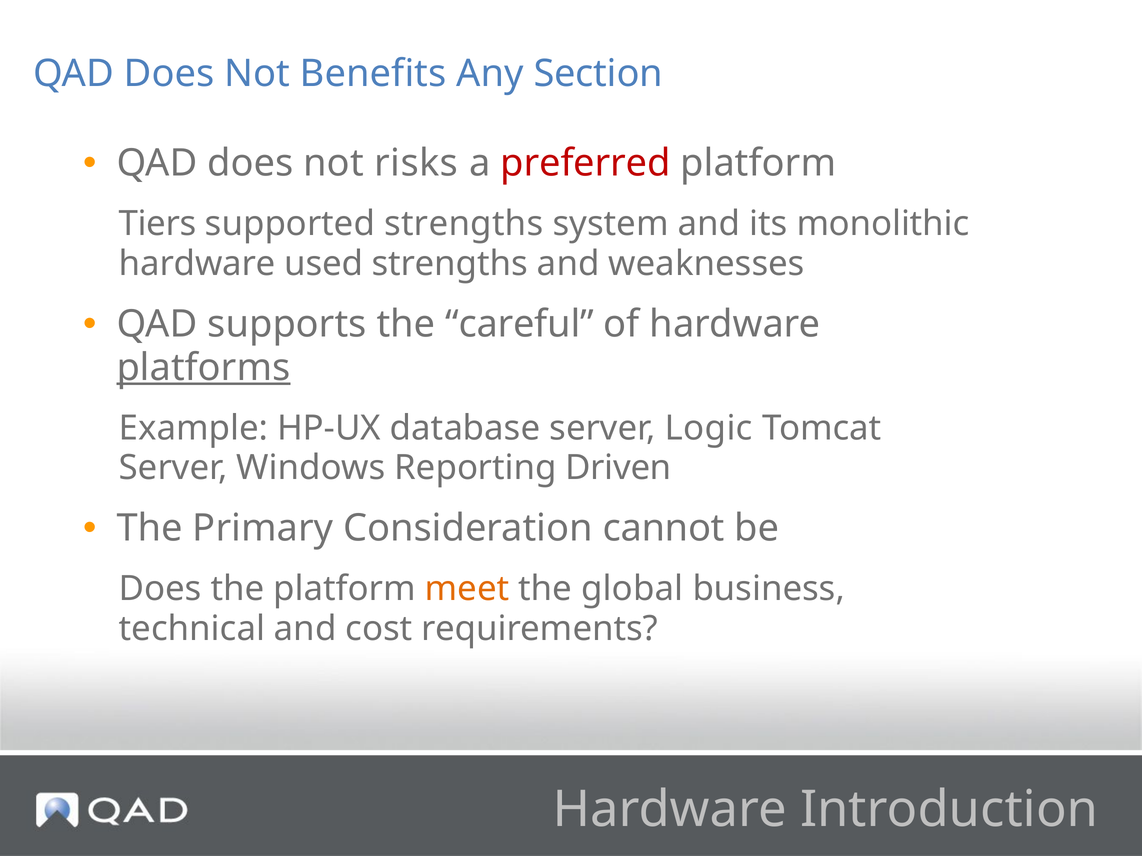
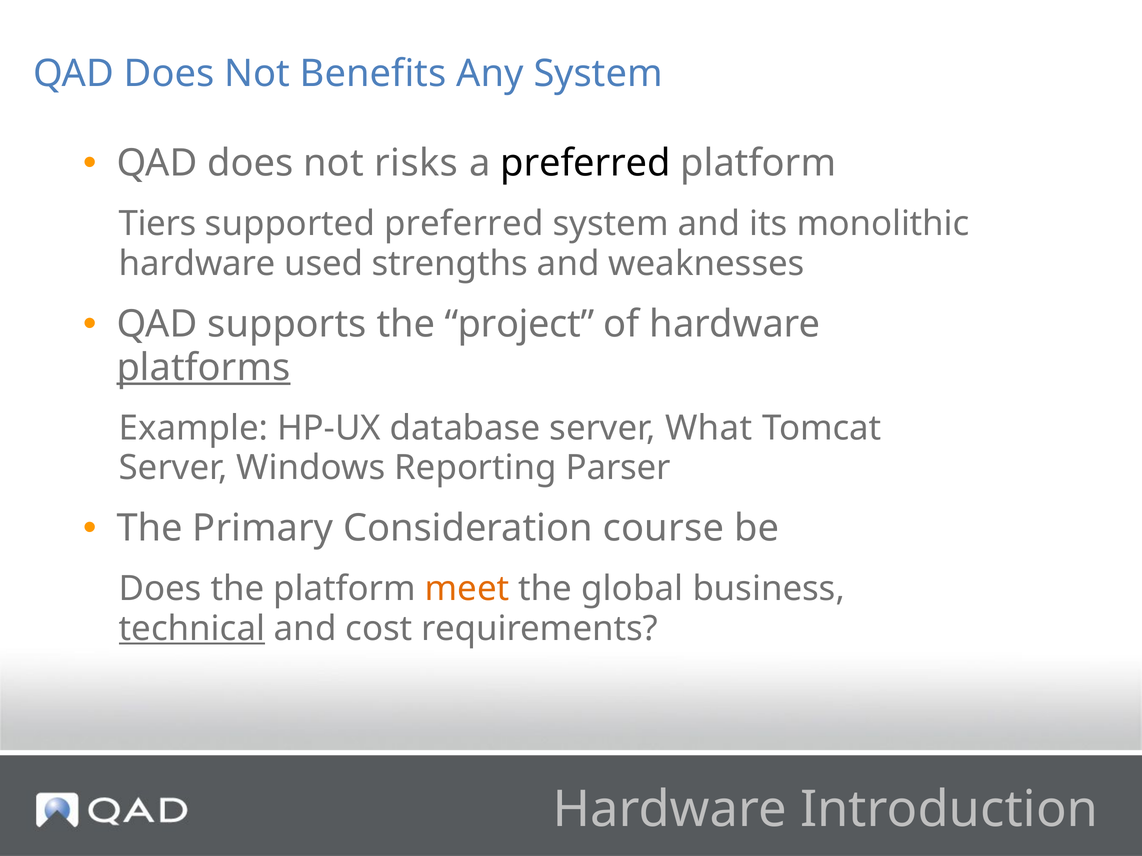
Any Section: Section -> System
preferred at (585, 163) colour: red -> black
supported strengths: strengths -> preferred
careful: careful -> project
Logic: Logic -> What
Driven: Driven -> Parser
cannot: cannot -> course
technical underline: none -> present
